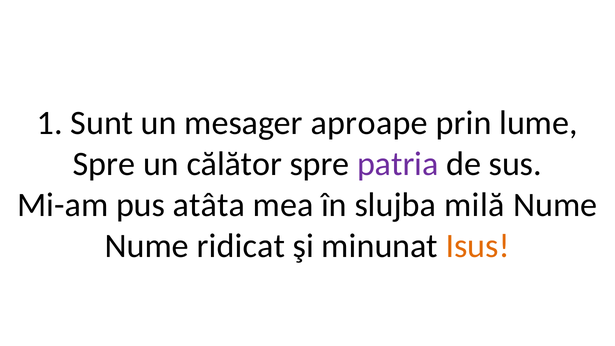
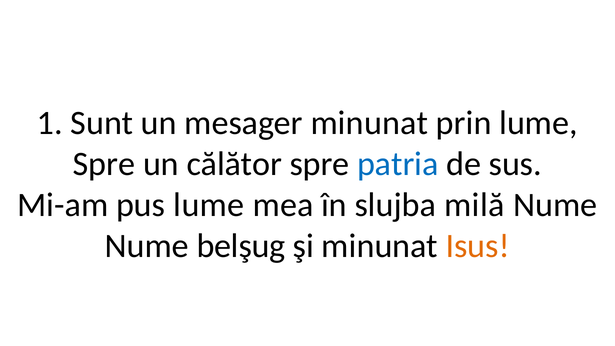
mesager aproape: aproape -> minunat
patria colour: purple -> blue
pus atâta: atâta -> lume
ridicat: ridicat -> belşug
